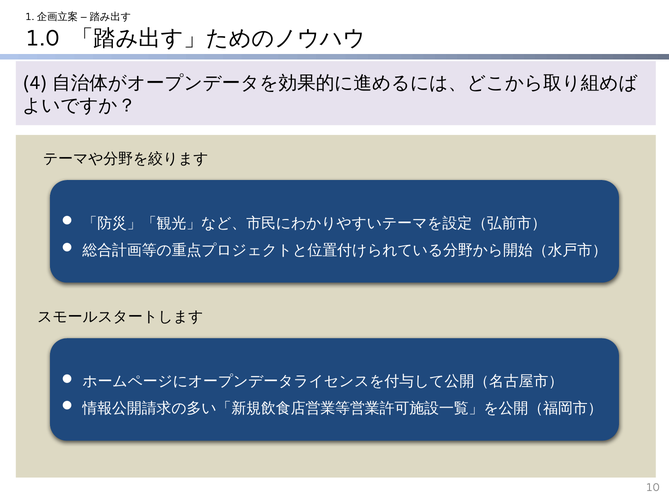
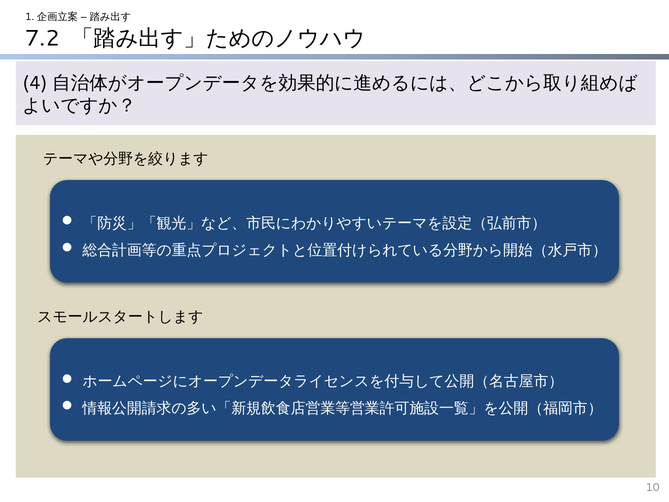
1.0: 1.0 -> 7.2
